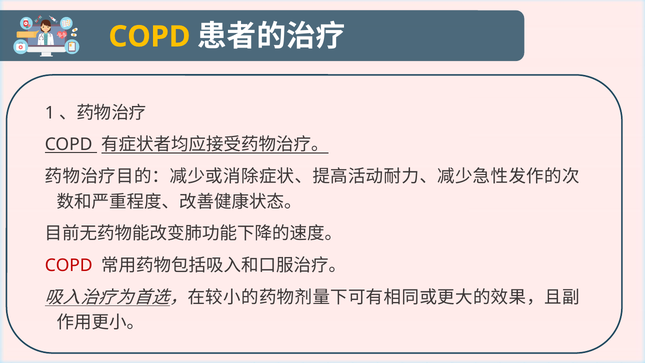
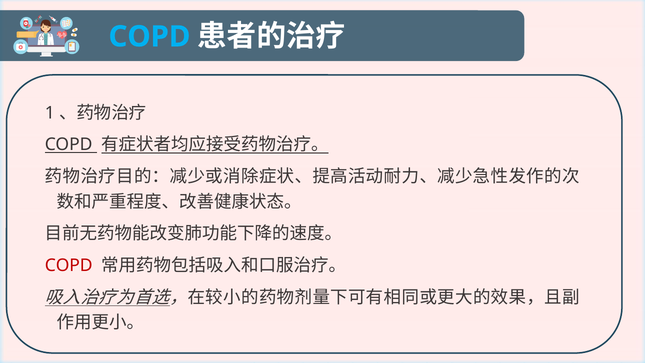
COPD at (149, 37) colour: yellow -> light blue
